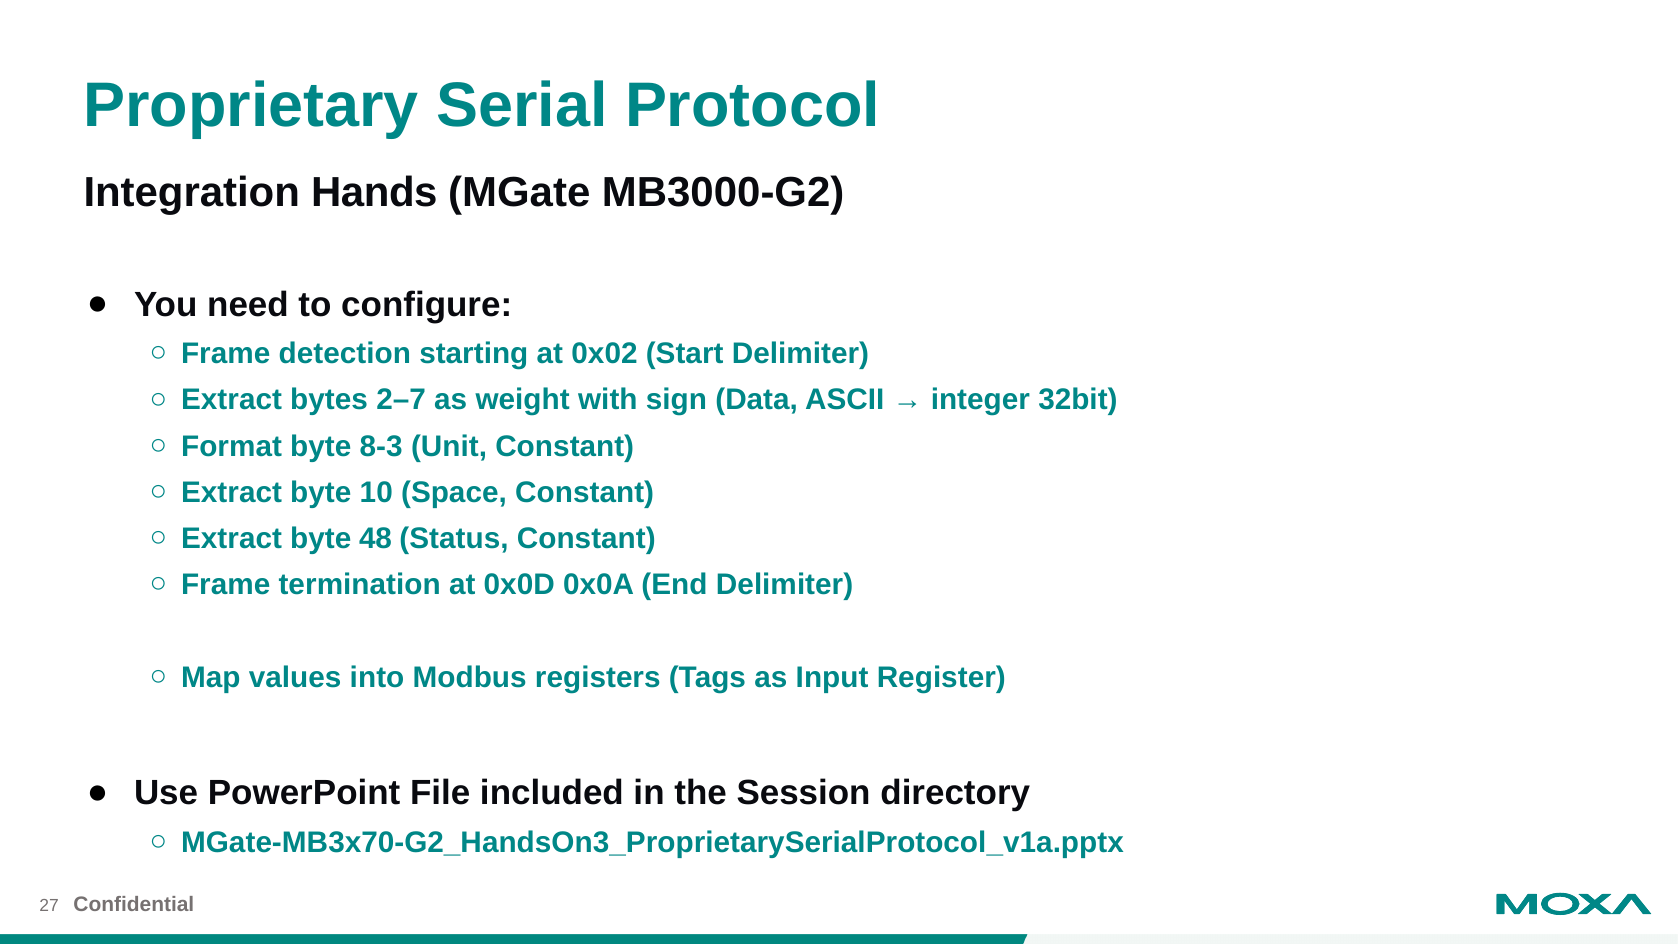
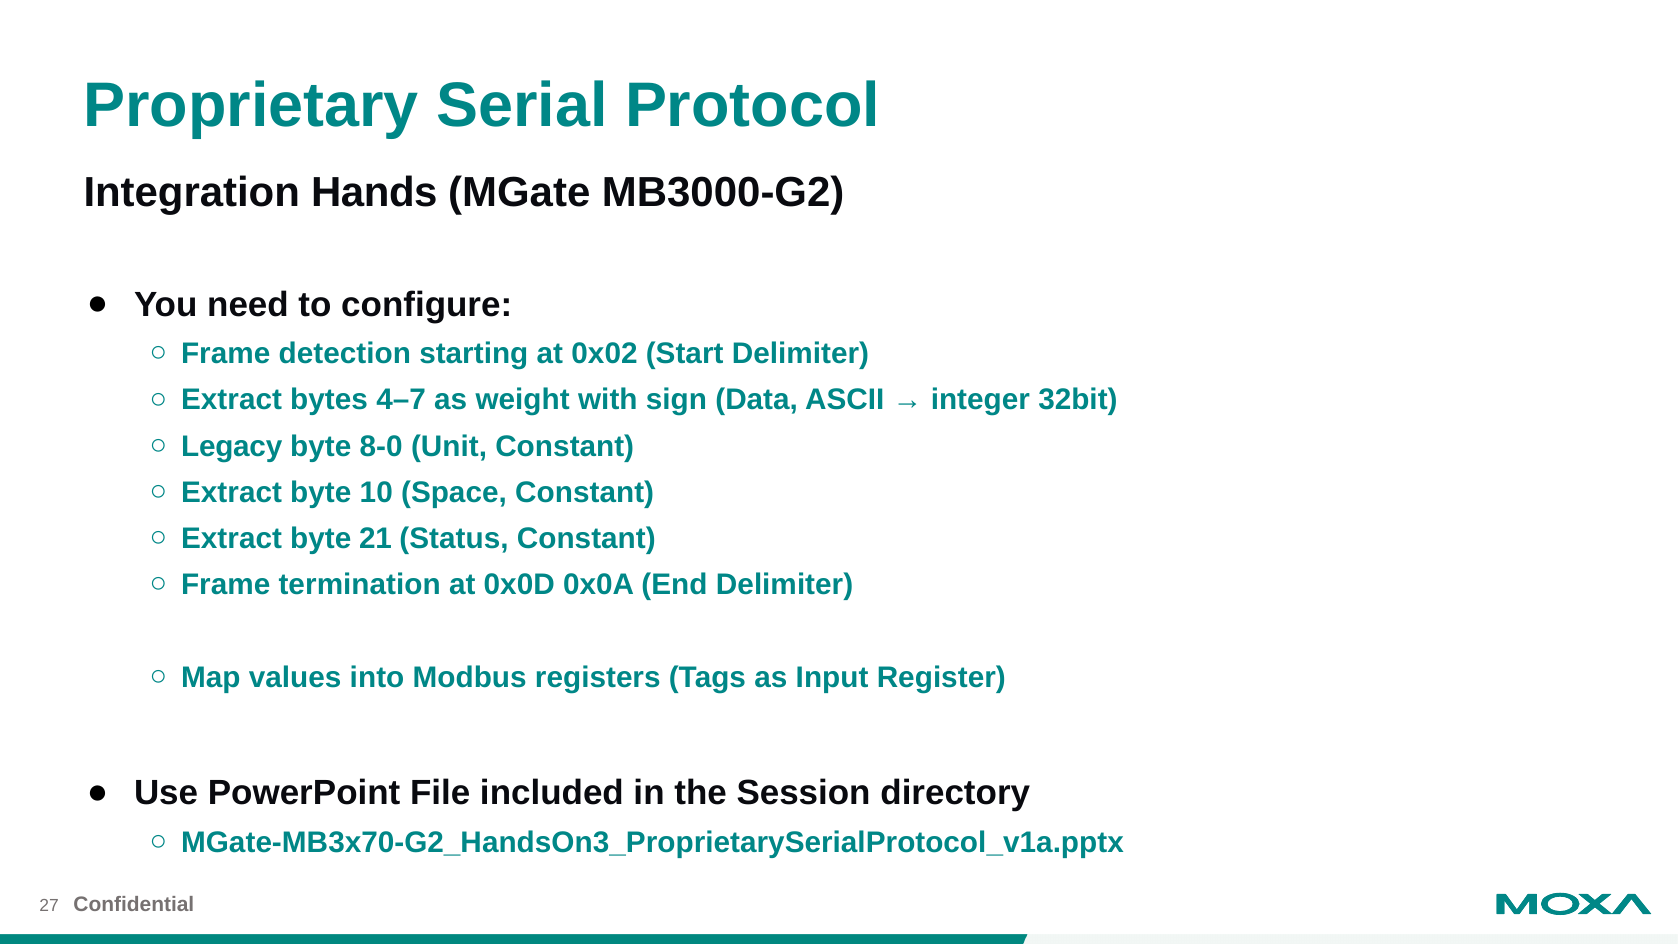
2–7: 2–7 -> 4–7
Format: Format -> Legacy
8-3: 8-3 -> 8-0
48: 48 -> 21
